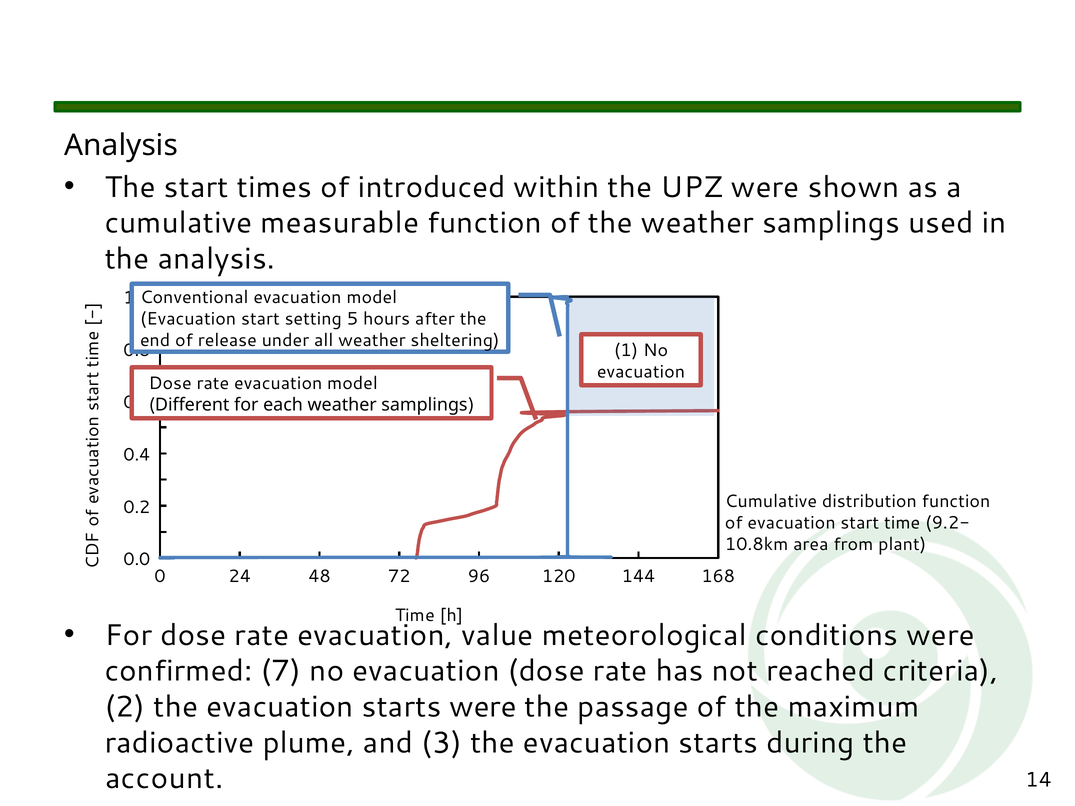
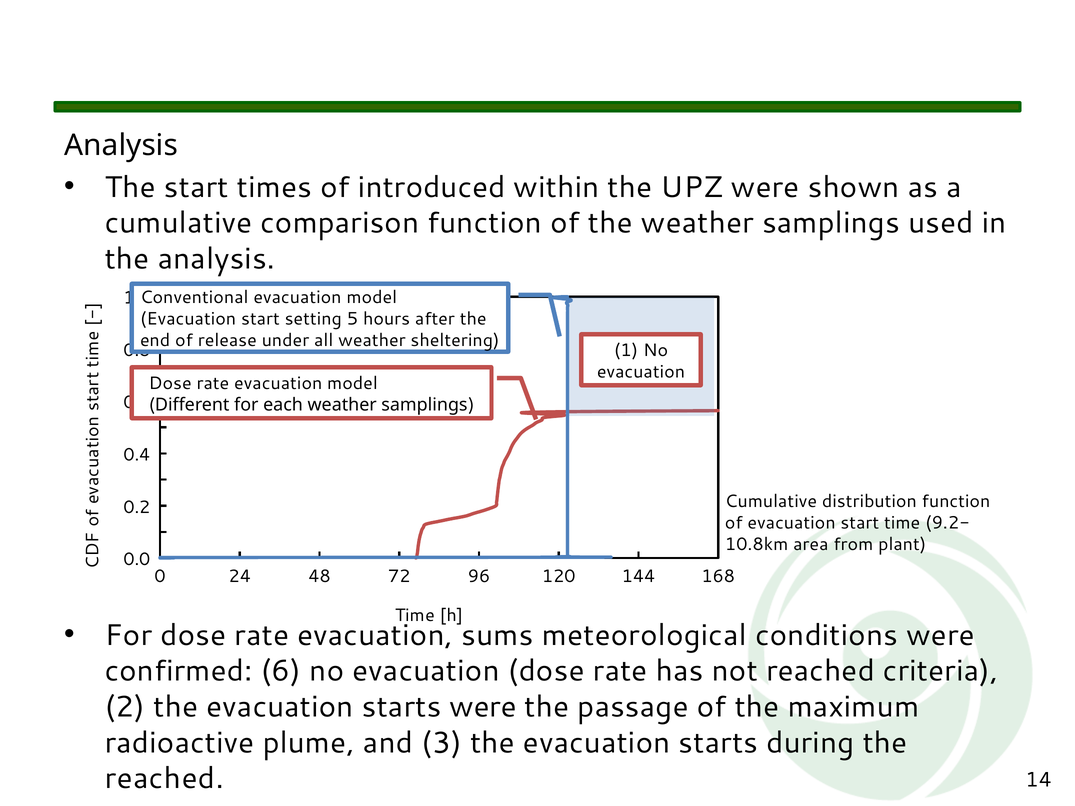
measurable: measurable -> comparison
value: value -> sums
7: 7 -> 6
account at (164, 779): account -> reached
